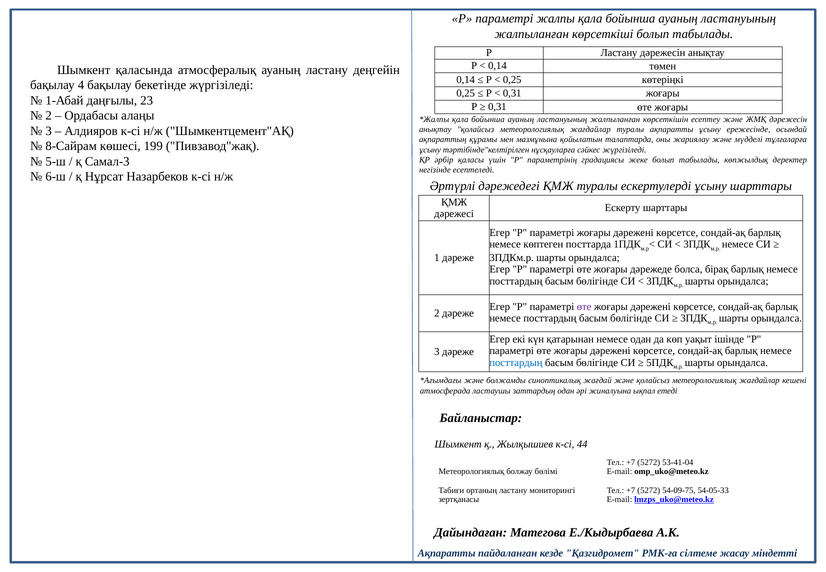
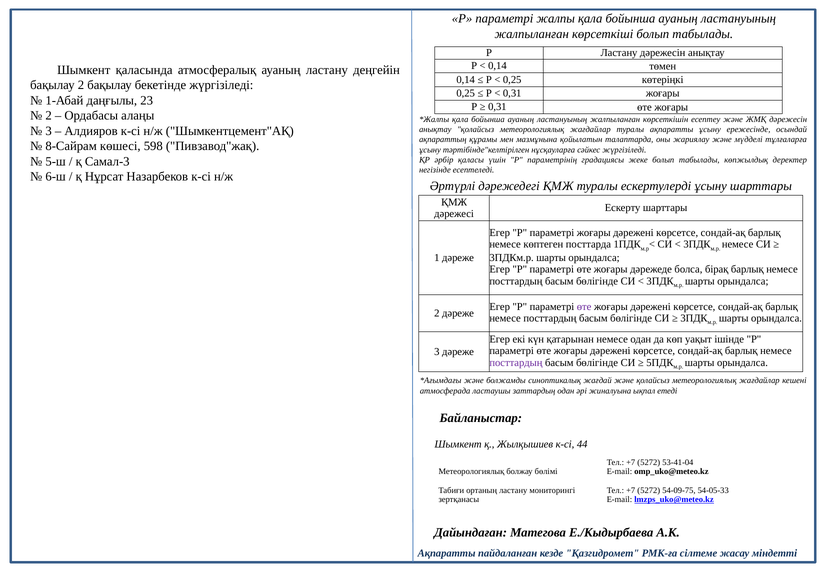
бақылау 4: 4 -> 2
199: 199 -> 598
посттардың at (516, 363) colour: blue -> purple
